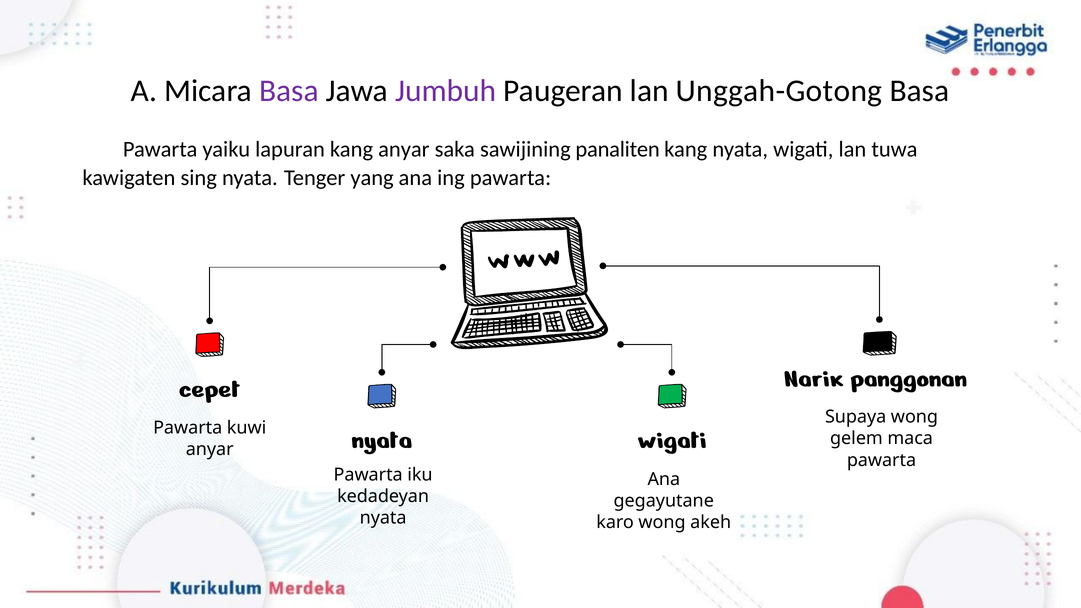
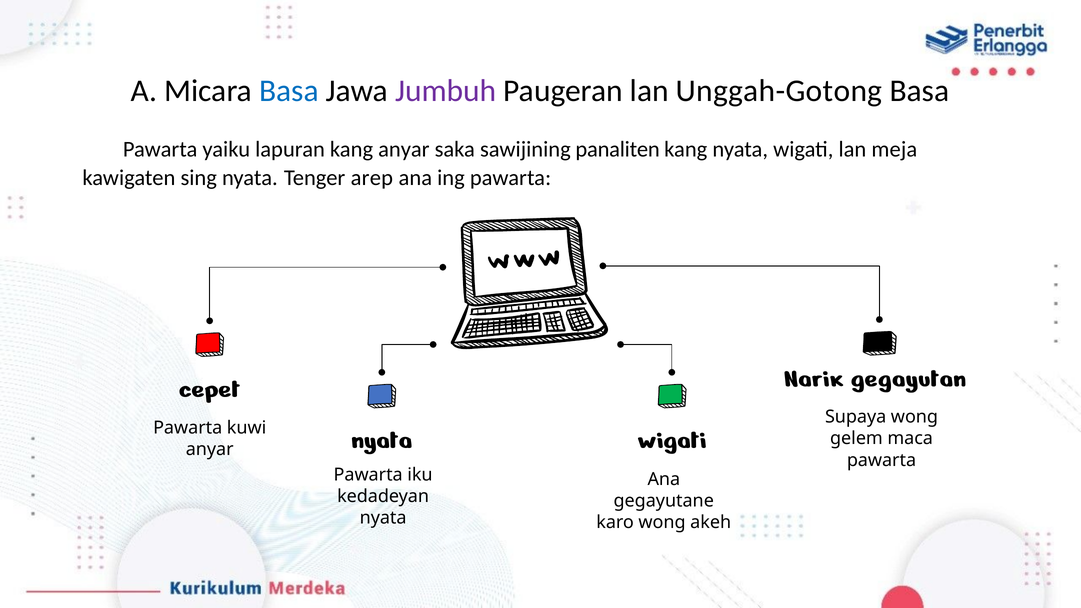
Basa at (289, 91) colour: purple -> blue
tuwa: tuwa -> meja
yang: yang -> arep
panggonan: panggonan -> gegayutan
